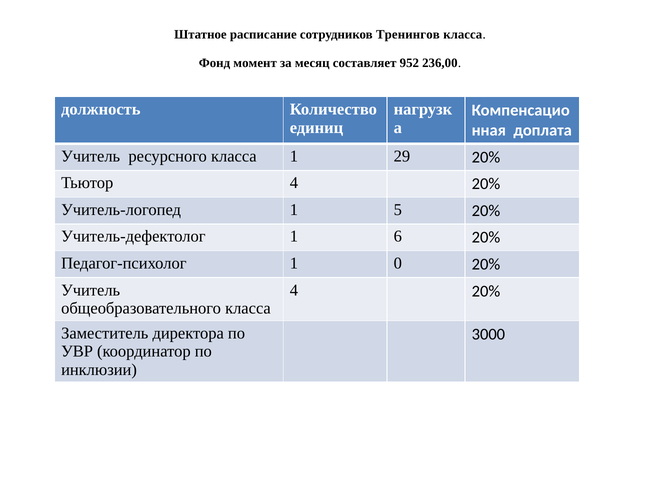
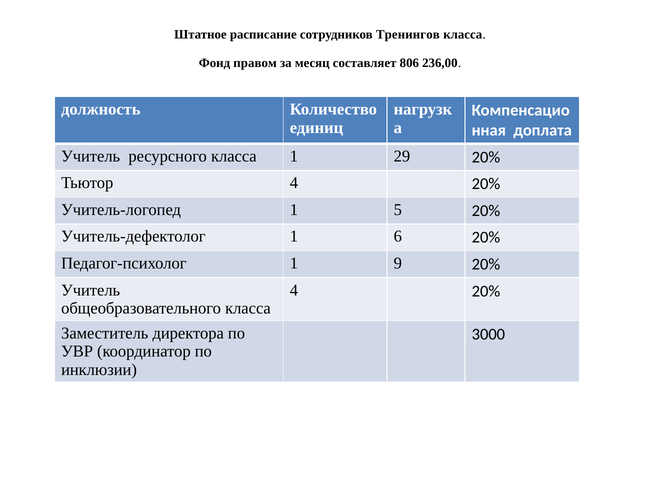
момент: момент -> правом
952: 952 -> 806
0: 0 -> 9
